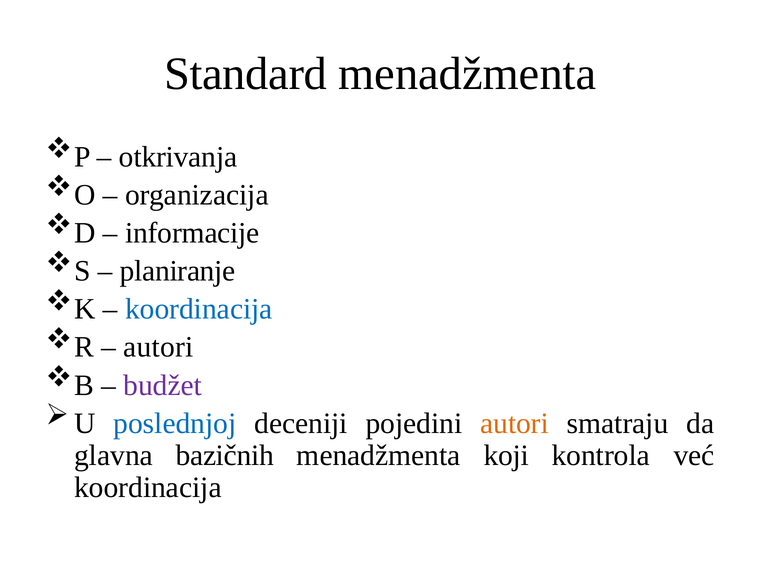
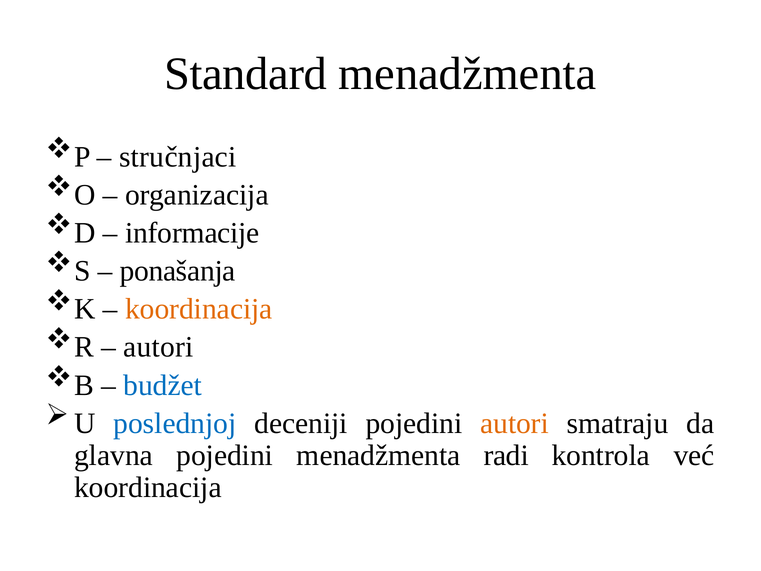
otkrivanja: otkrivanja -> stručnjaci
planiranje: planiranje -> ponašanja
koordinacija at (199, 309) colour: blue -> orange
budžet colour: purple -> blue
glavna bazičnih: bazičnih -> pojedini
koji: koji -> radi
